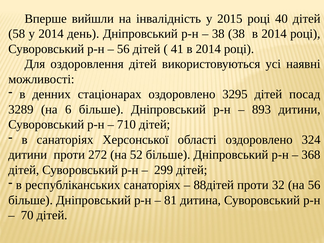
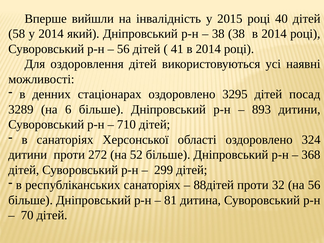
день: день -> який
